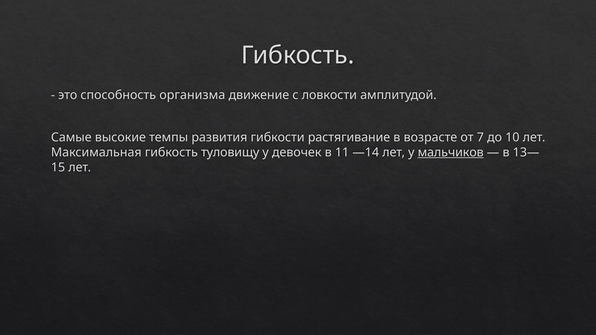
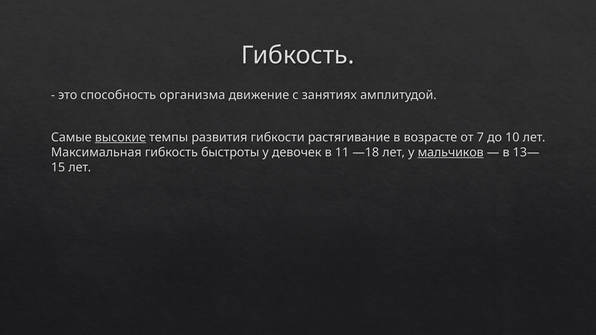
ловкости: ловкости -> занятиях
высокие underline: none -> present
туловищу: туловищу -> быстроты
—14: —14 -> —18
